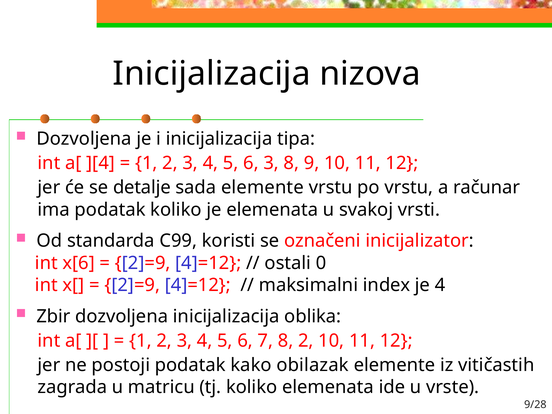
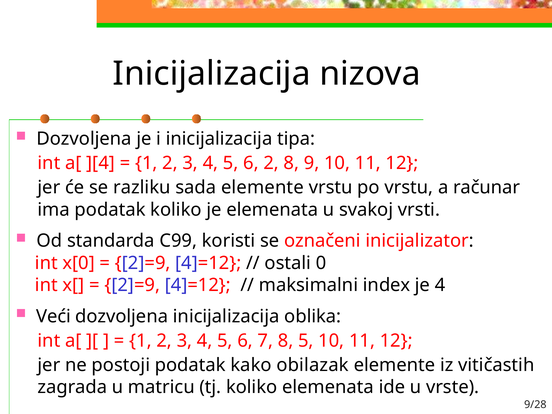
6 3: 3 -> 2
detalje: detalje -> razliku
x[6: x[6 -> x[0
Zbir: Zbir -> Veći
8 2: 2 -> 5
